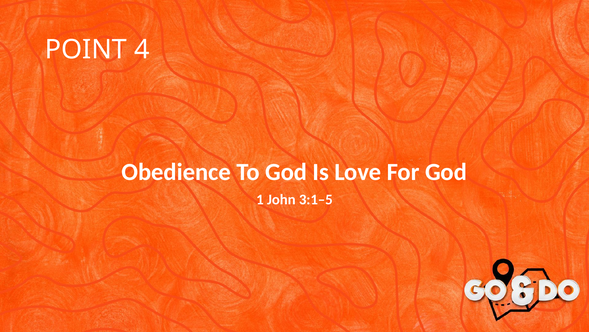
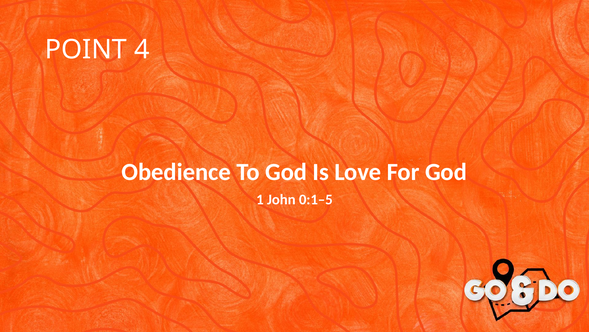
3:1–5: 3:1–5 -> 0:1–5
